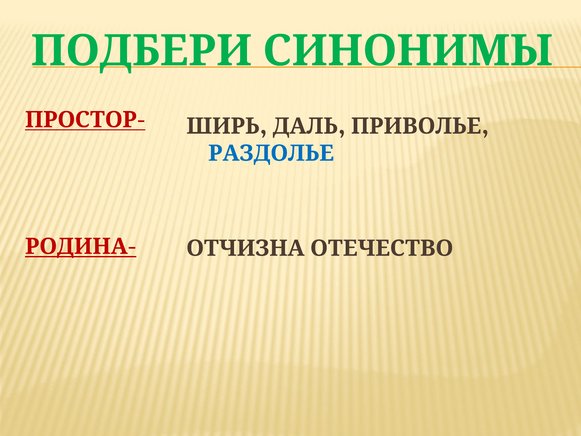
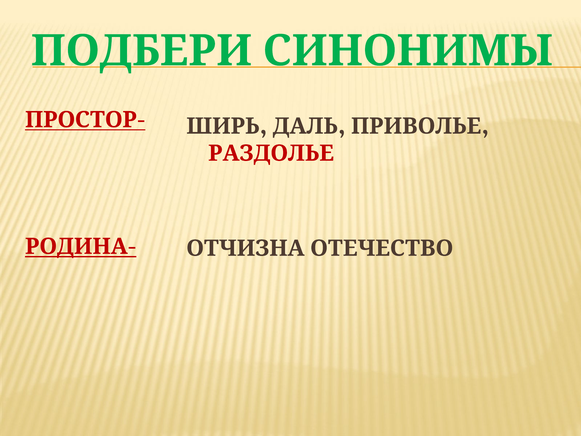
РАЗДОЛЬЕ colour: blue -> red
